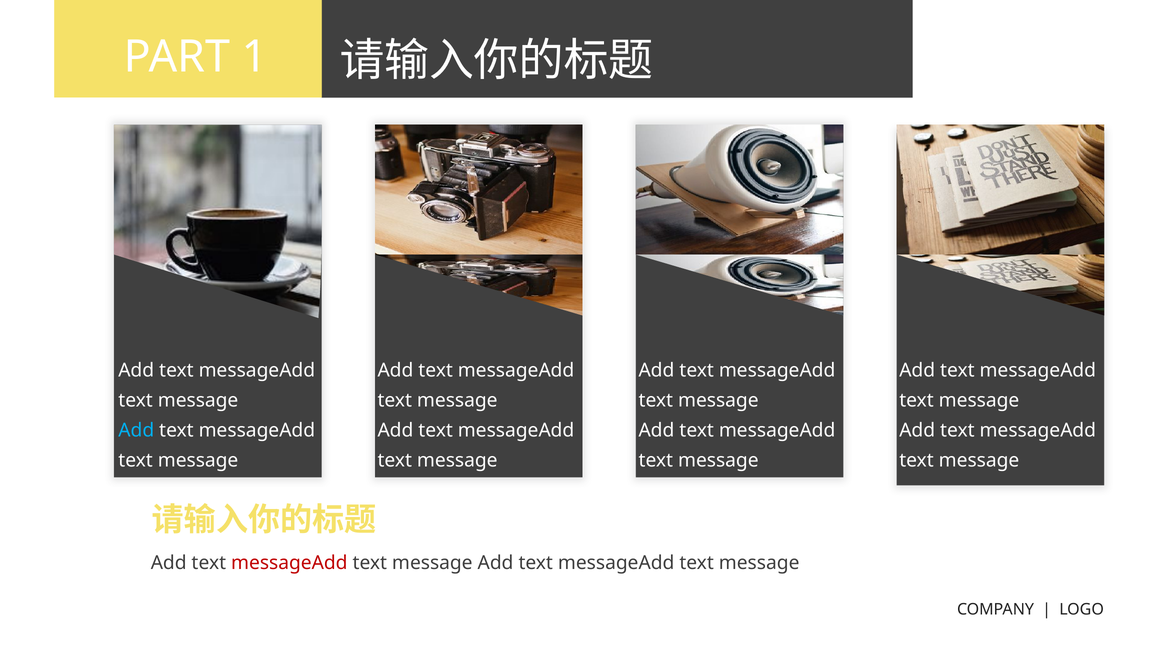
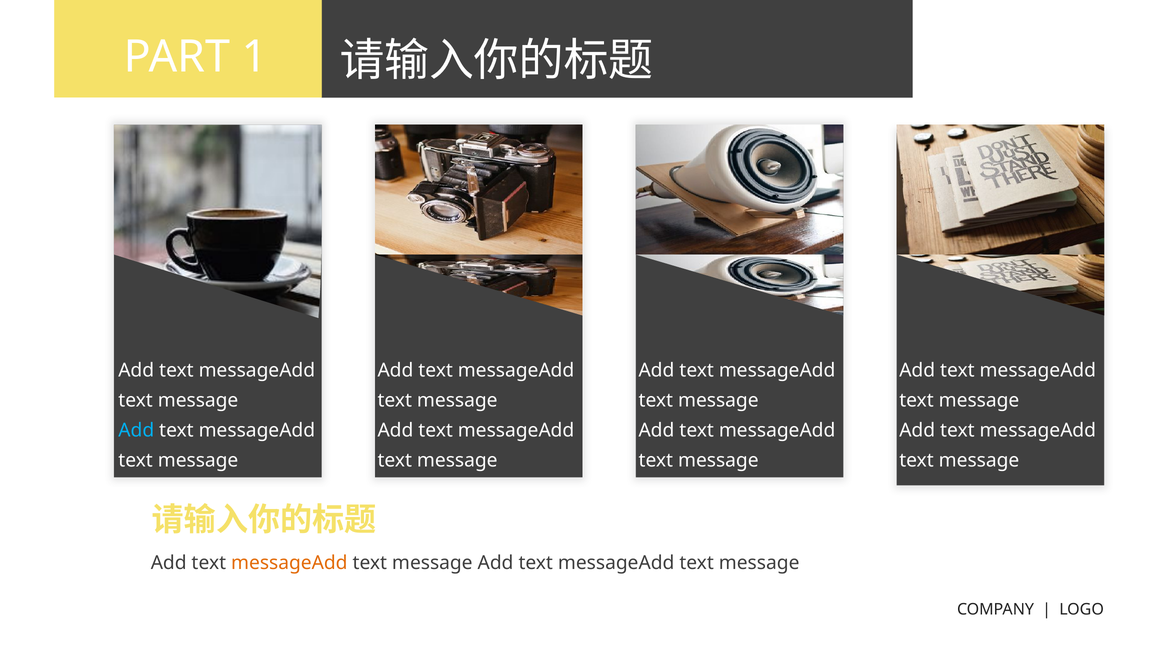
messageAdd at (289, 563) colour: red -> orange
